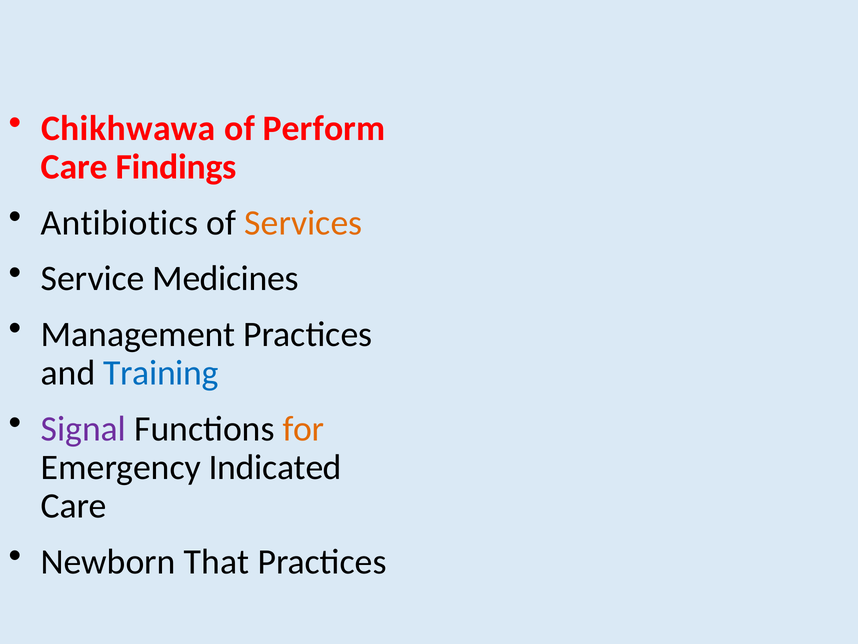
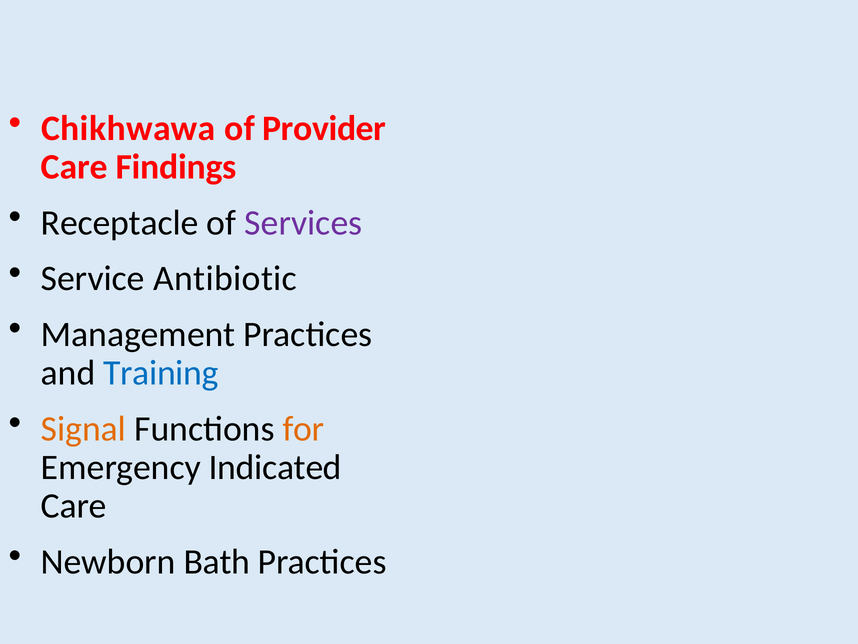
Perform: Perform -> Provider
Antibiotics: Antibiotics -> Receptacle
Services colour: orange -> purple
Medicines: Medicines -> Antibiotic
Signal colour: purple -> orange
That: That -> Bath
